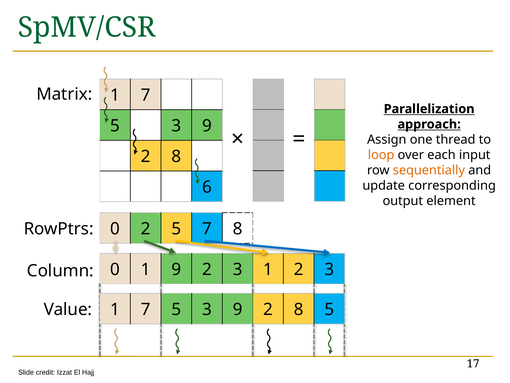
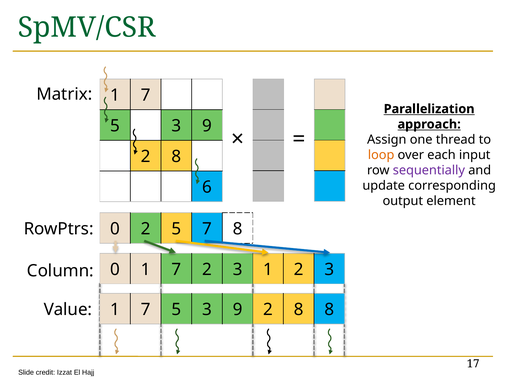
sequentially colour: orange -> purple
0 1 9: 9 -> 7
8 5: 5 -> 8
